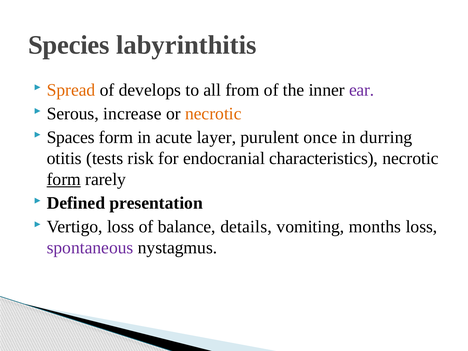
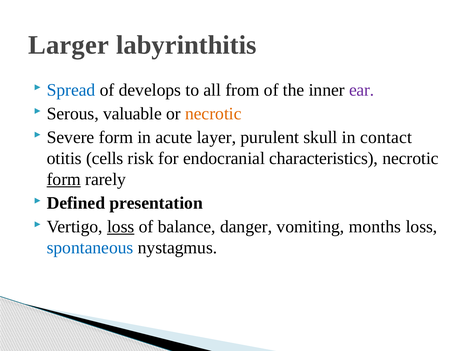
Species: Species -> Larger
Spread colour: orange -> blue
increase: increase -> valuable
Spaces: Spaces -> Severe
once: once -> skull
durring: durring -> contact
tests: tests -> cells
loss at (121, 227) underline: none -> present
details: details -> danger
spontaneous colour: purple -> blue
